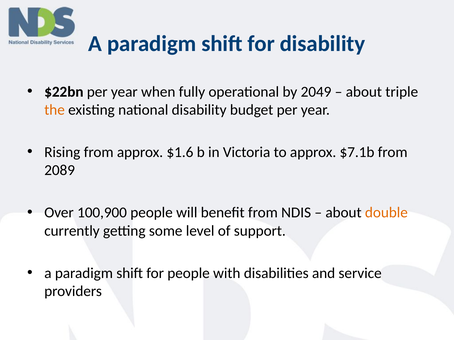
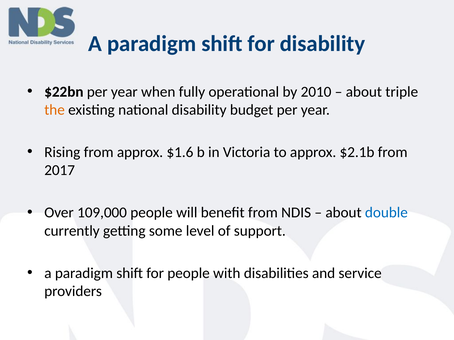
2049: 2049 -> 2010
$7.1b: $7.1b -> $2.1b
2089: 2089 -> 2017
100,900: 100,900 -> 109,000
double colour: orange -> blue
